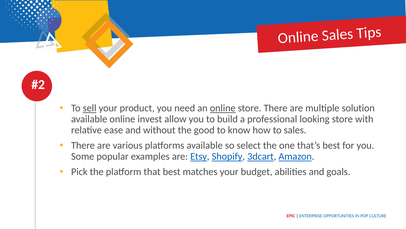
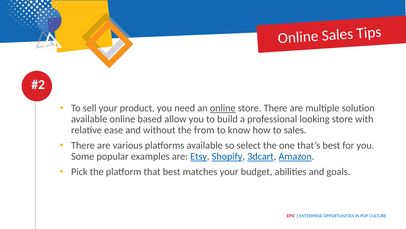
sell underline: present -> none
invest: invest -> based
good: good -> from
